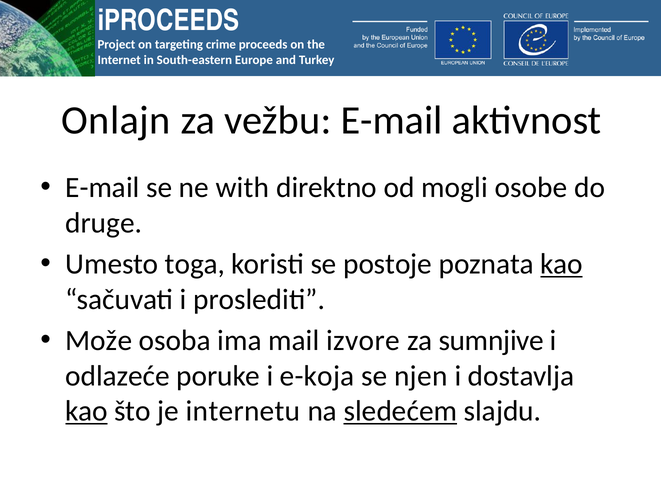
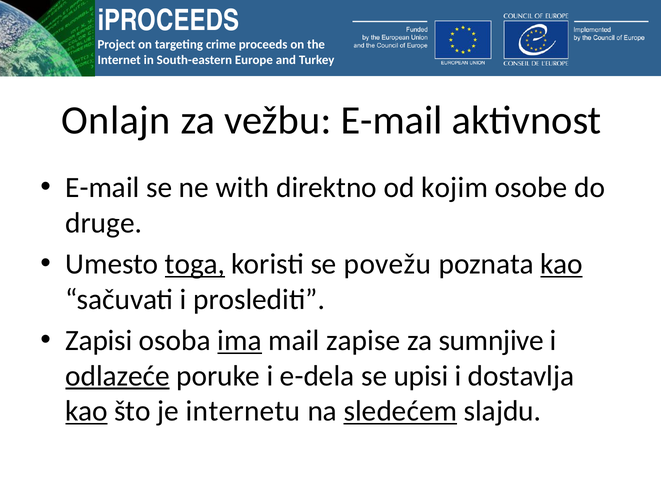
mogli: mogli -> kojim
toga underline: none -> present
postoje: postoje -> povežu
Može: Može -> Zapisi
ima underline: none -> present
izvore: izvore -> zapise
odlazeće underline: none -> present
e-koja: e-koja -> e-dela
njen: njen -> upisi
